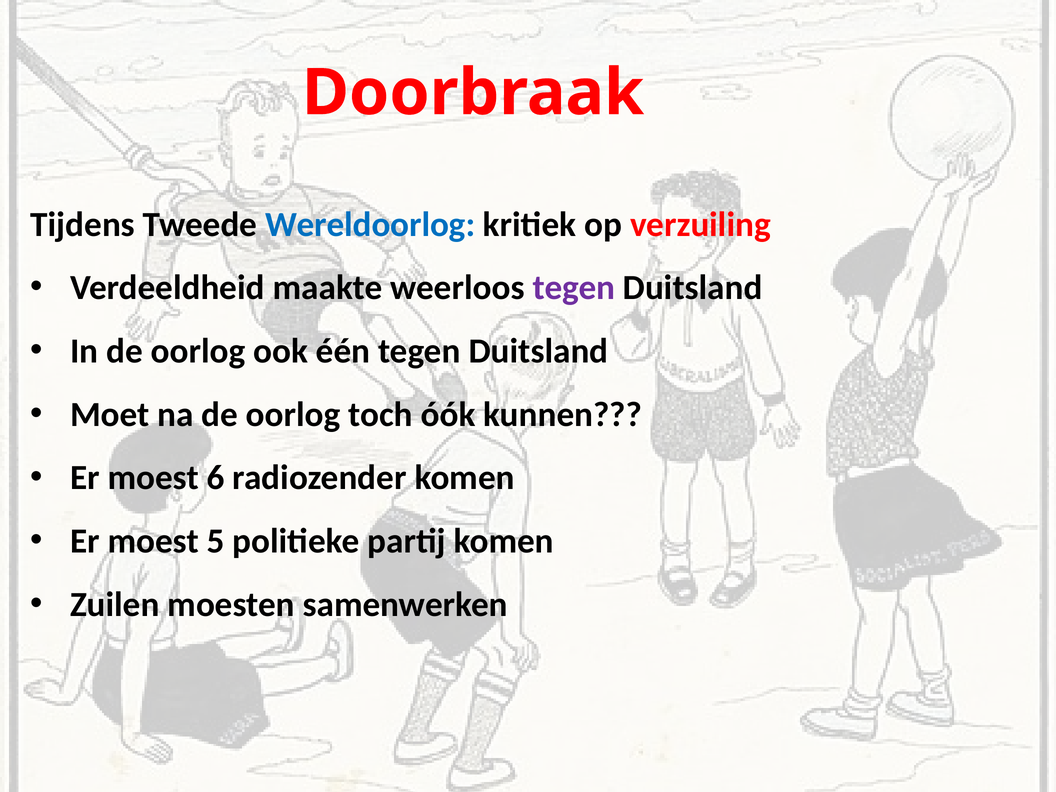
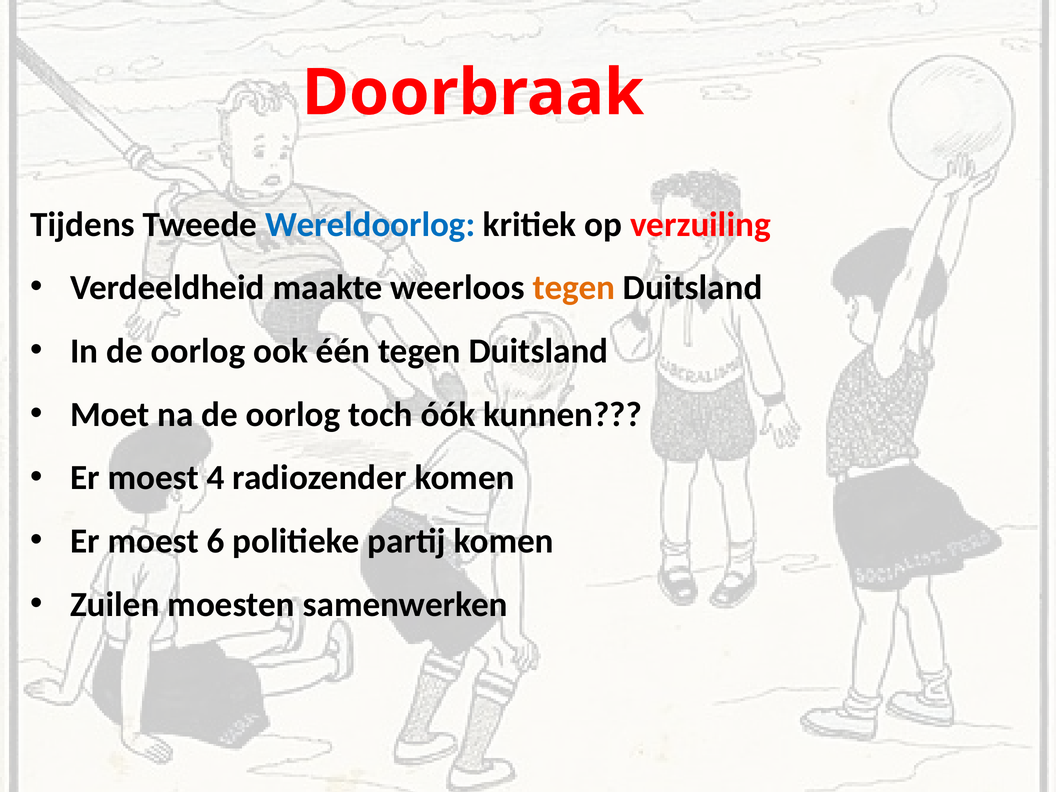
tegen at (574, 288) colour: purple -> orange
6: 6 -> 4
5: 5 -> 6
